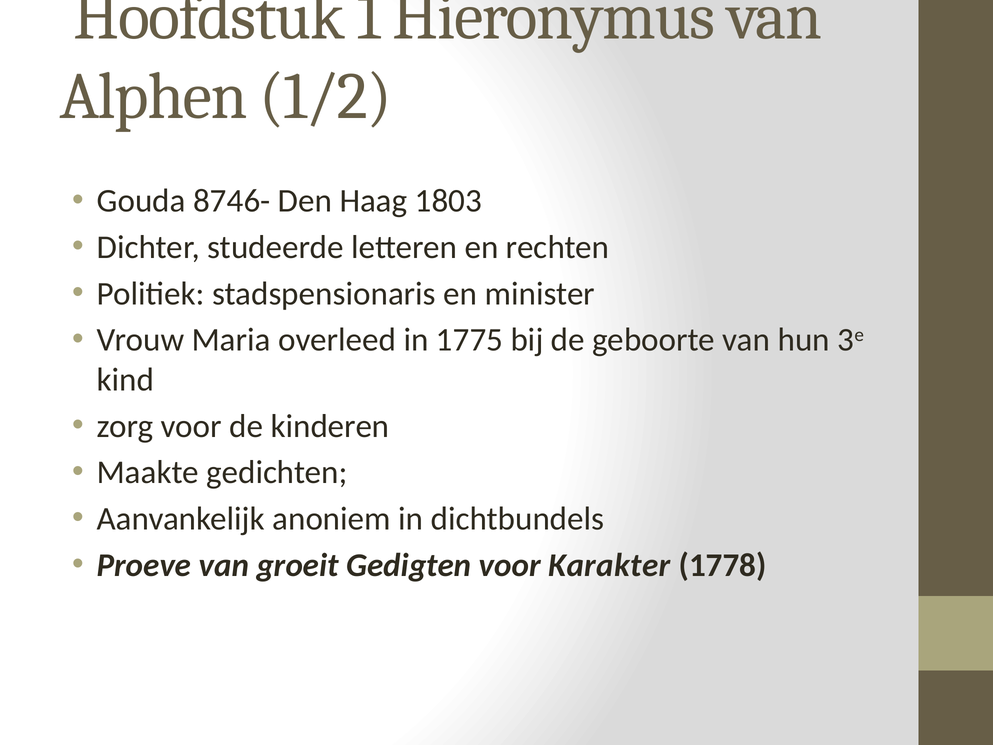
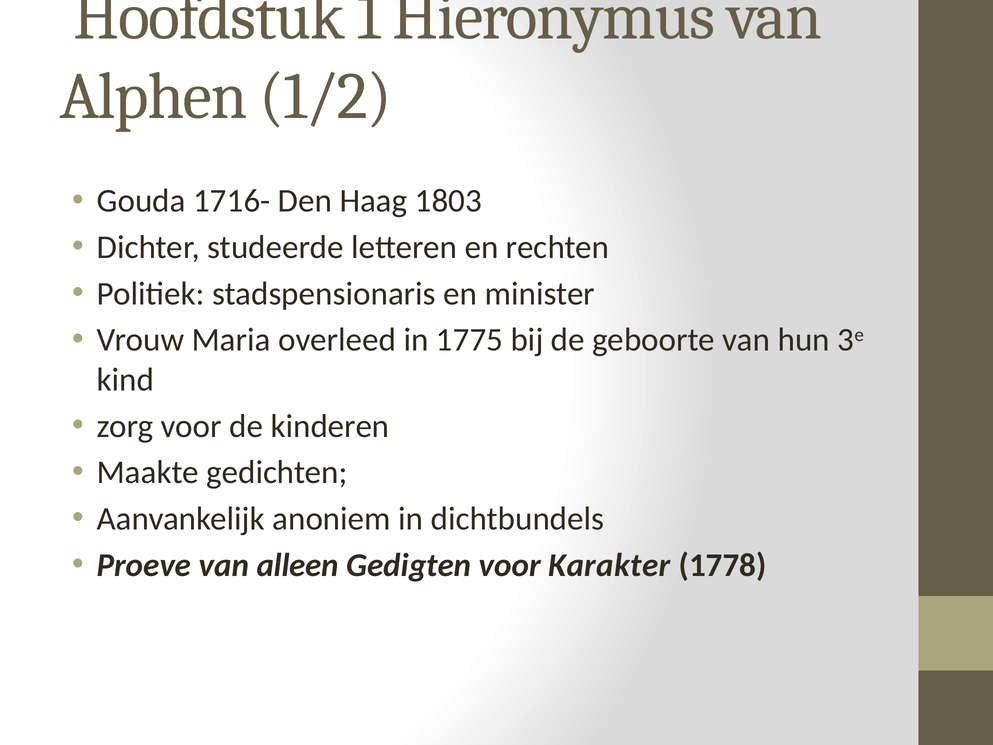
8746-: 8746- -> 1716-
groeit: groeit -> alleen
